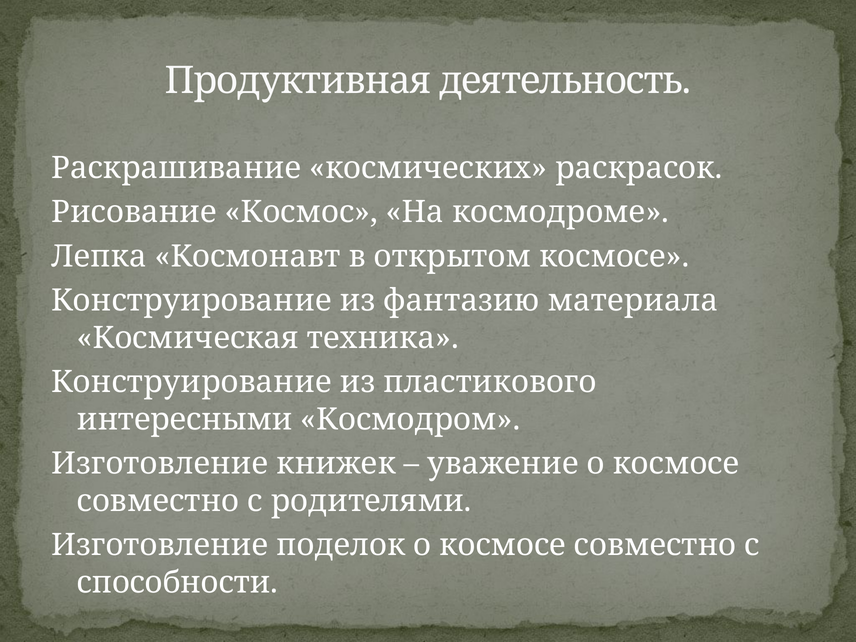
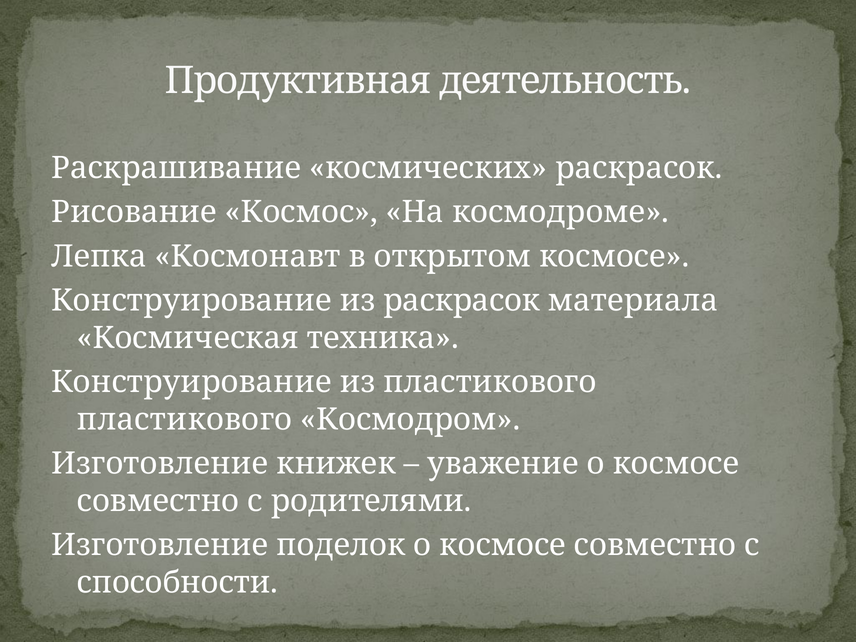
из фантазию: фантазию -> раскрасок
интересными at (185, 419): интересными -> пластикового
